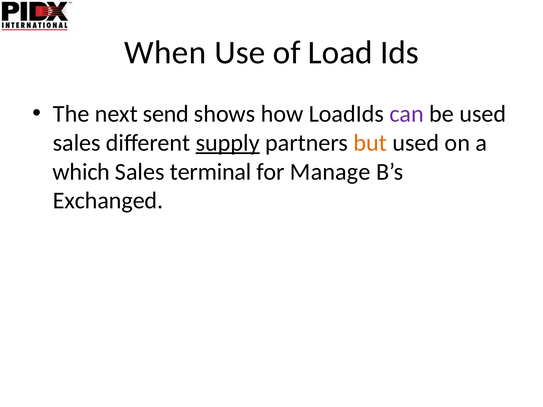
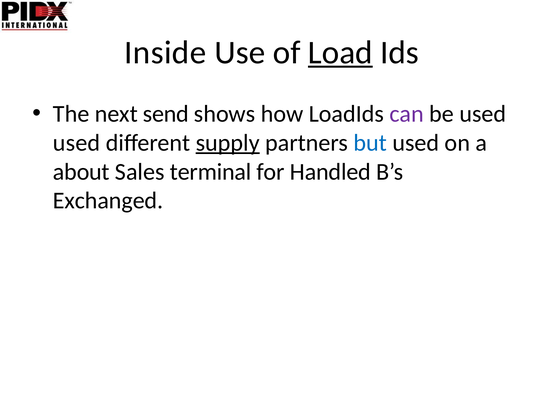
When: When -> Inside
Load underline: none -> present
sales at (77, 143): sales -> used
but colour: orange -> blue
which: which -> about
Manage: Manage -> Handled
